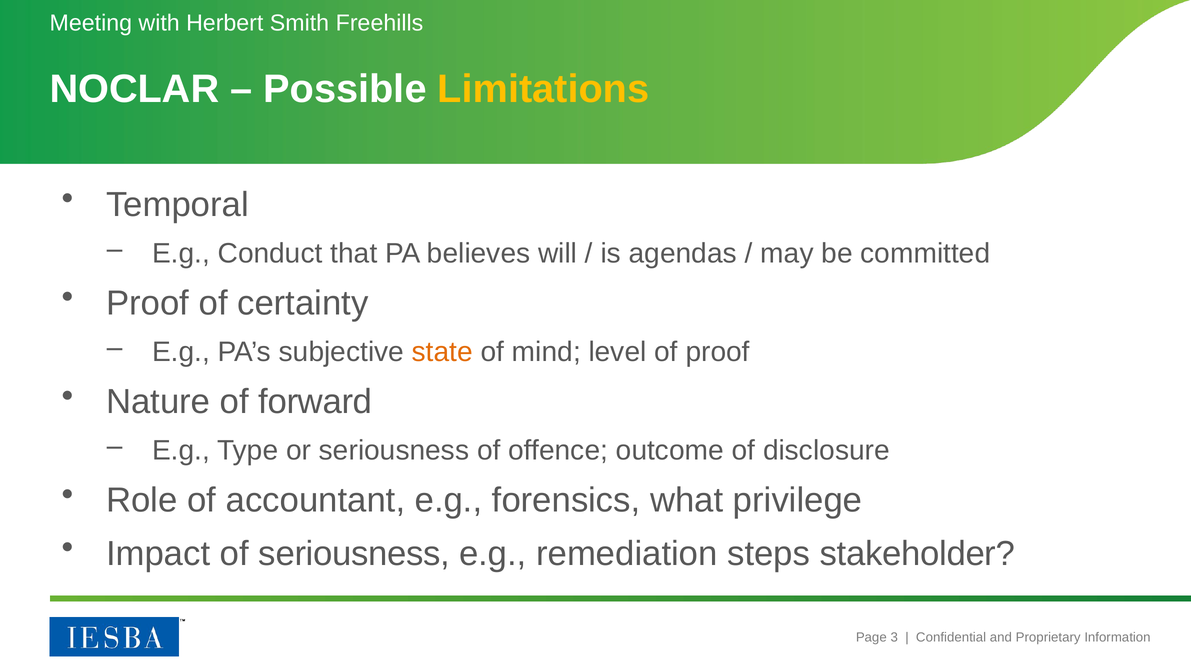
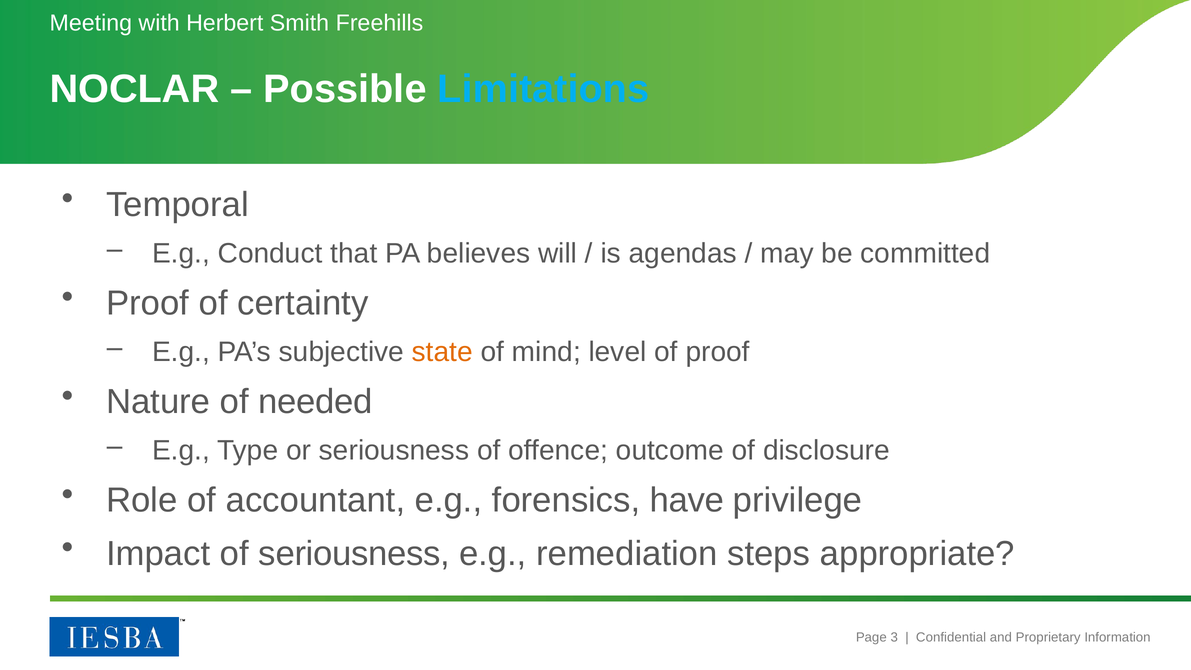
Limitations colour: yellow -> light blue
forward: forward -> needed
what: what -> have
stakeholder: stakeholder -> appropriate
